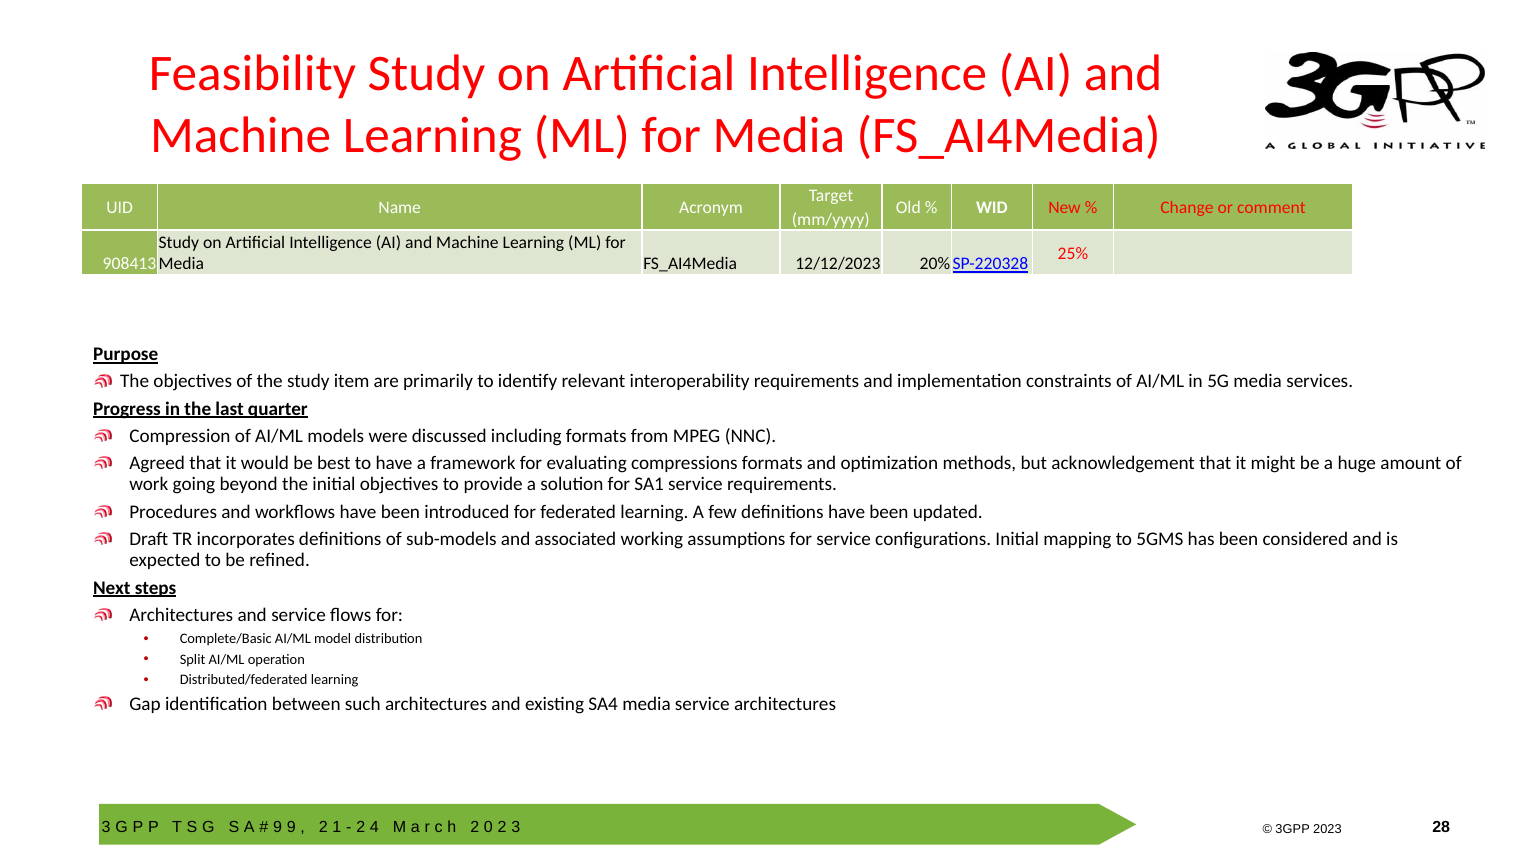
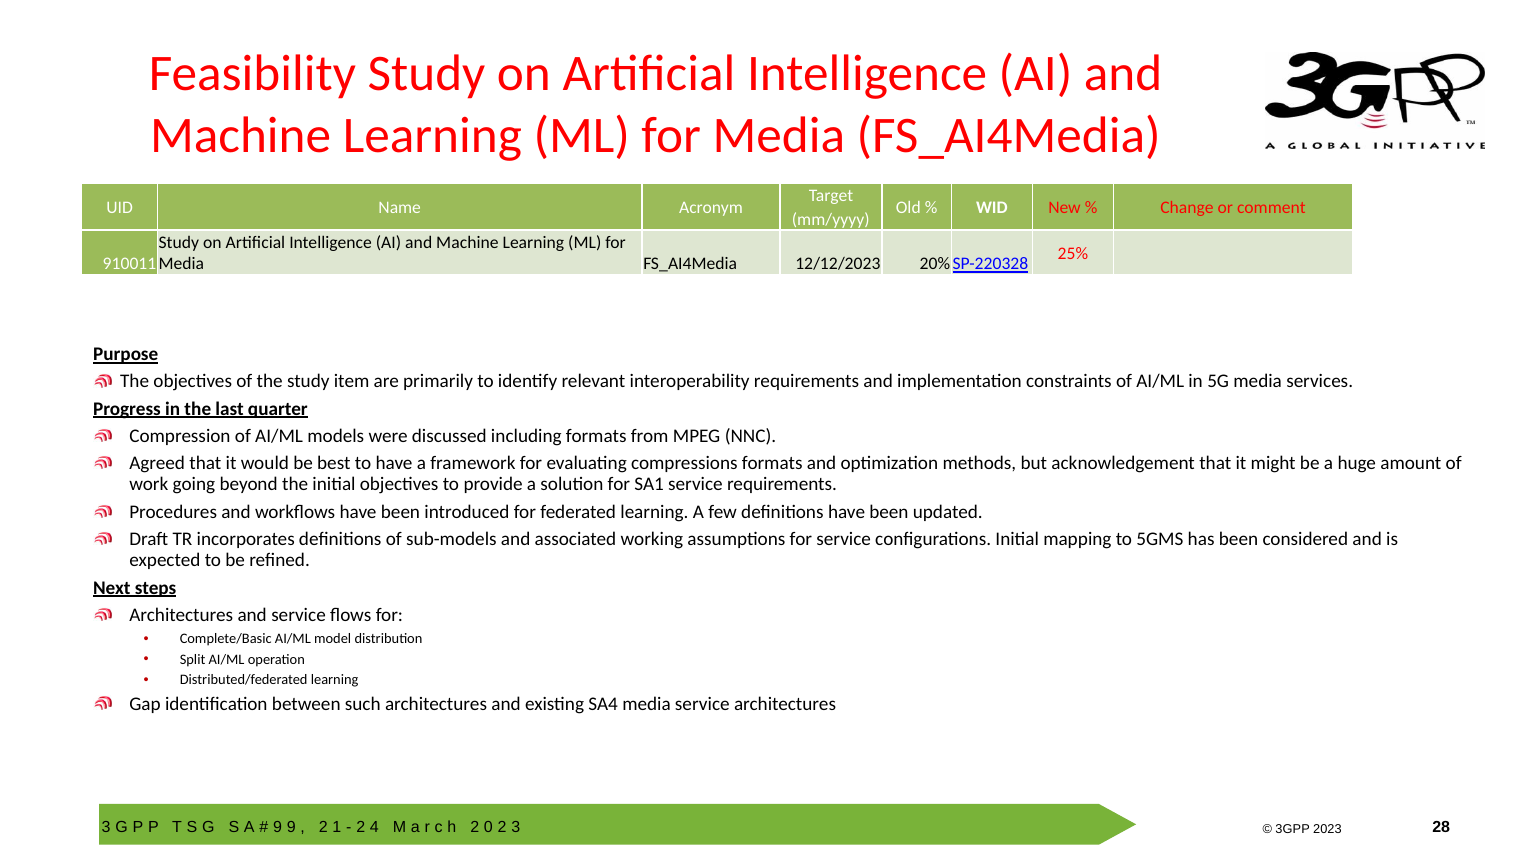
908413: 908413 -> 910011
